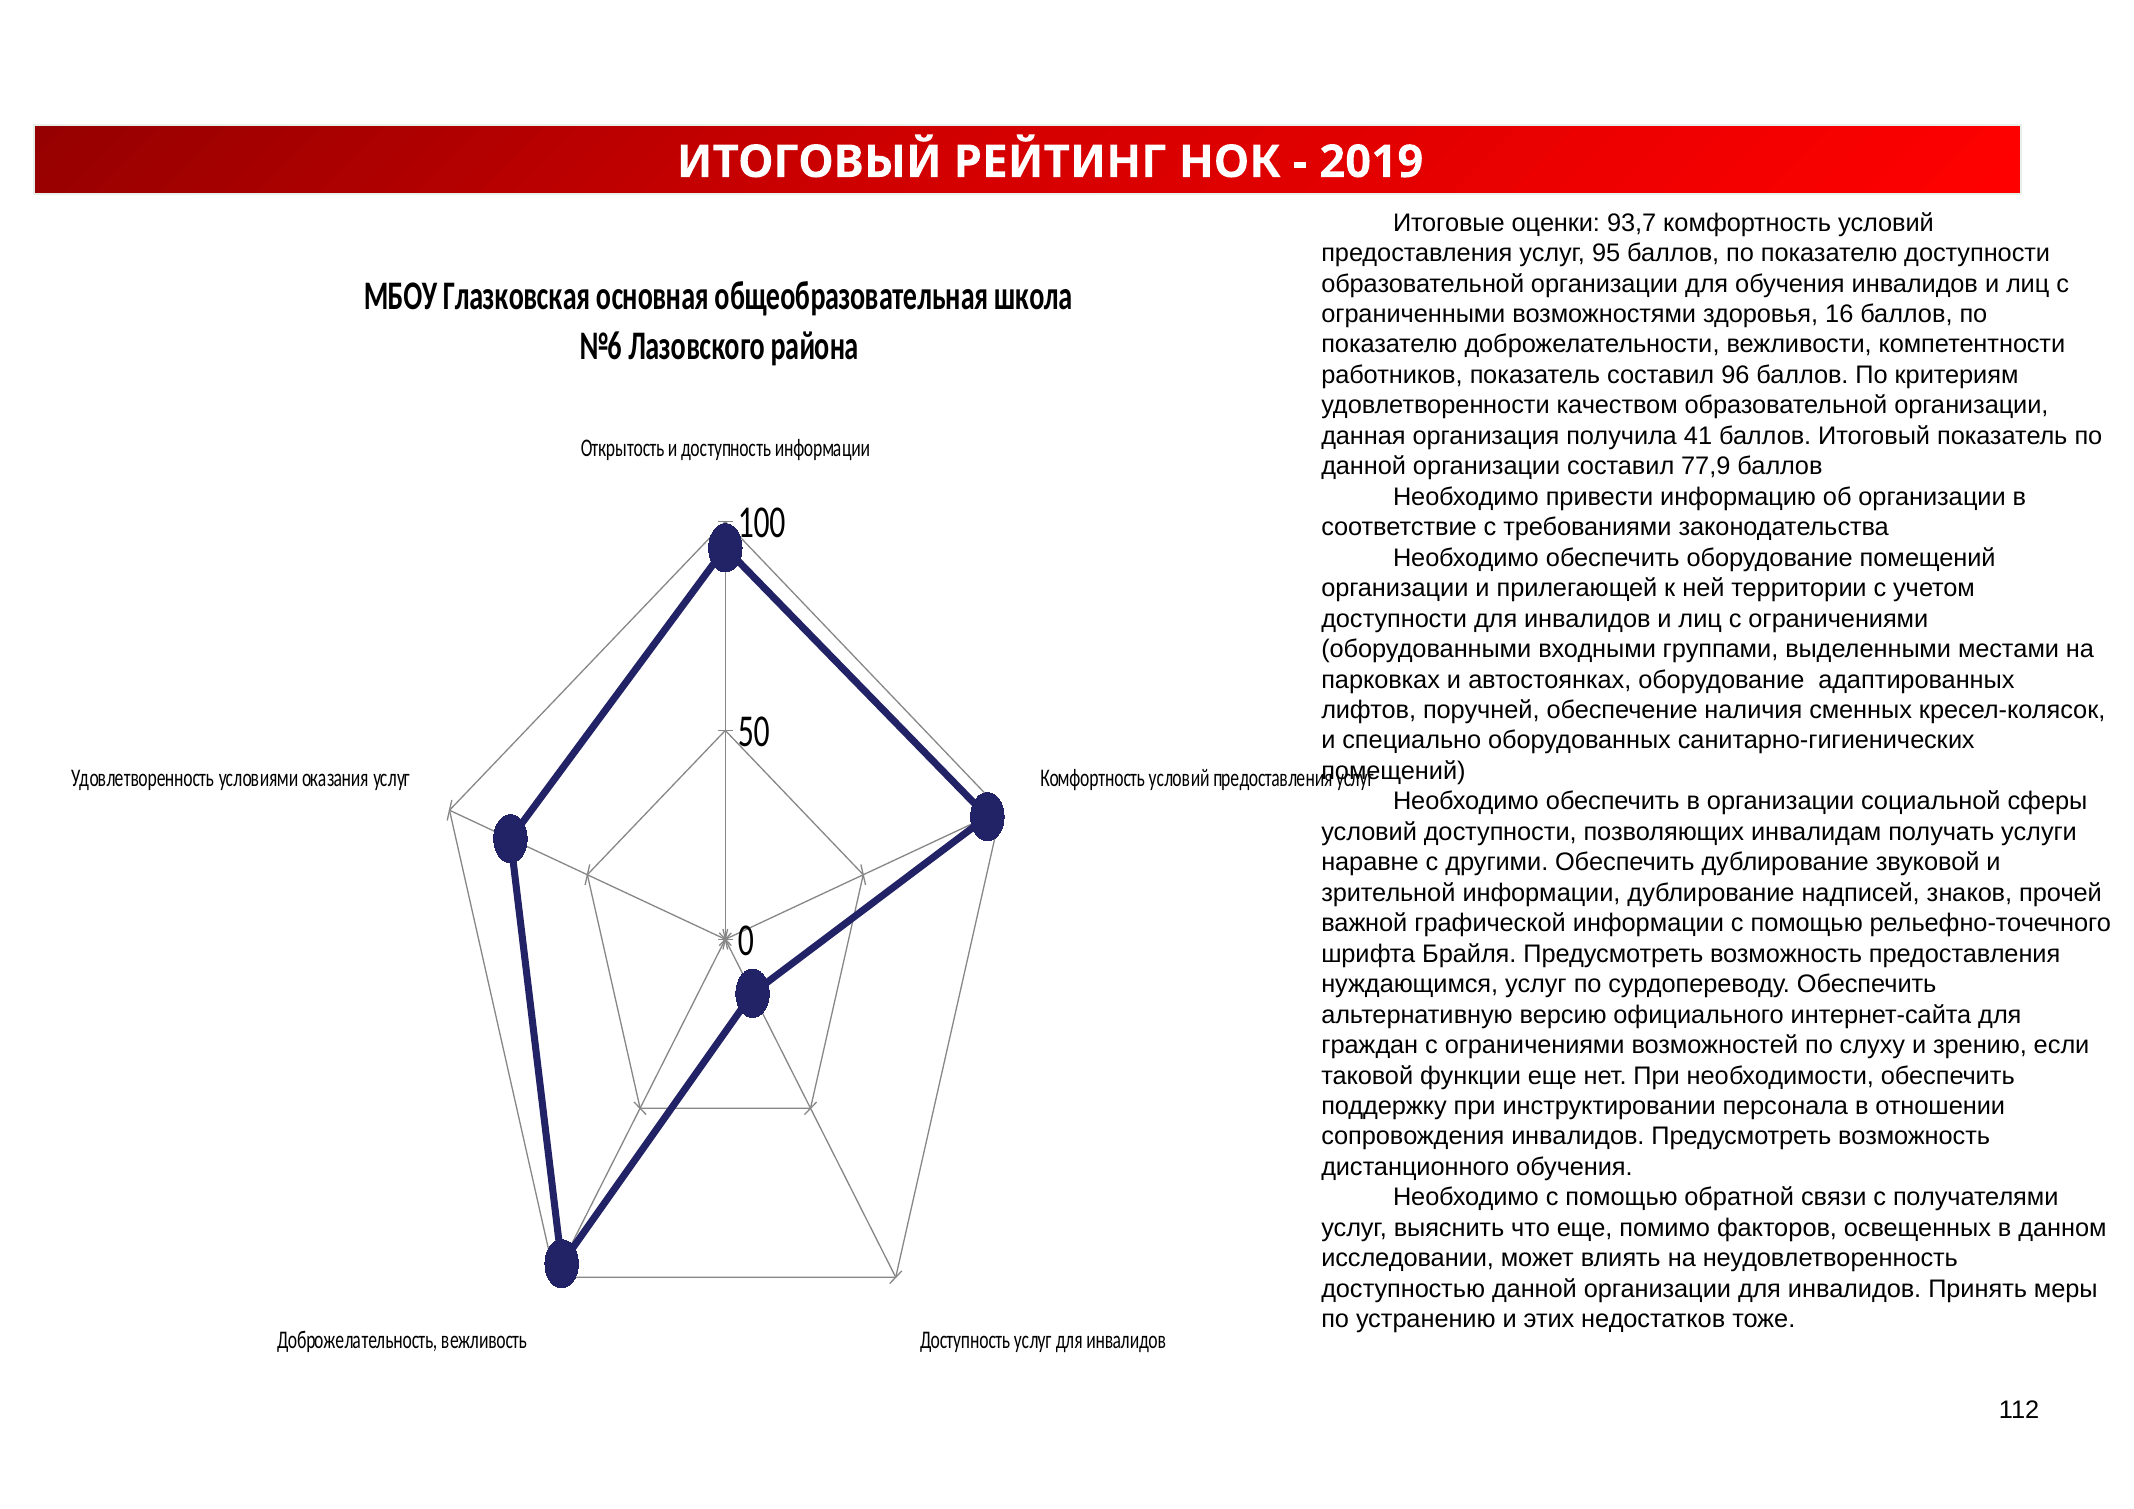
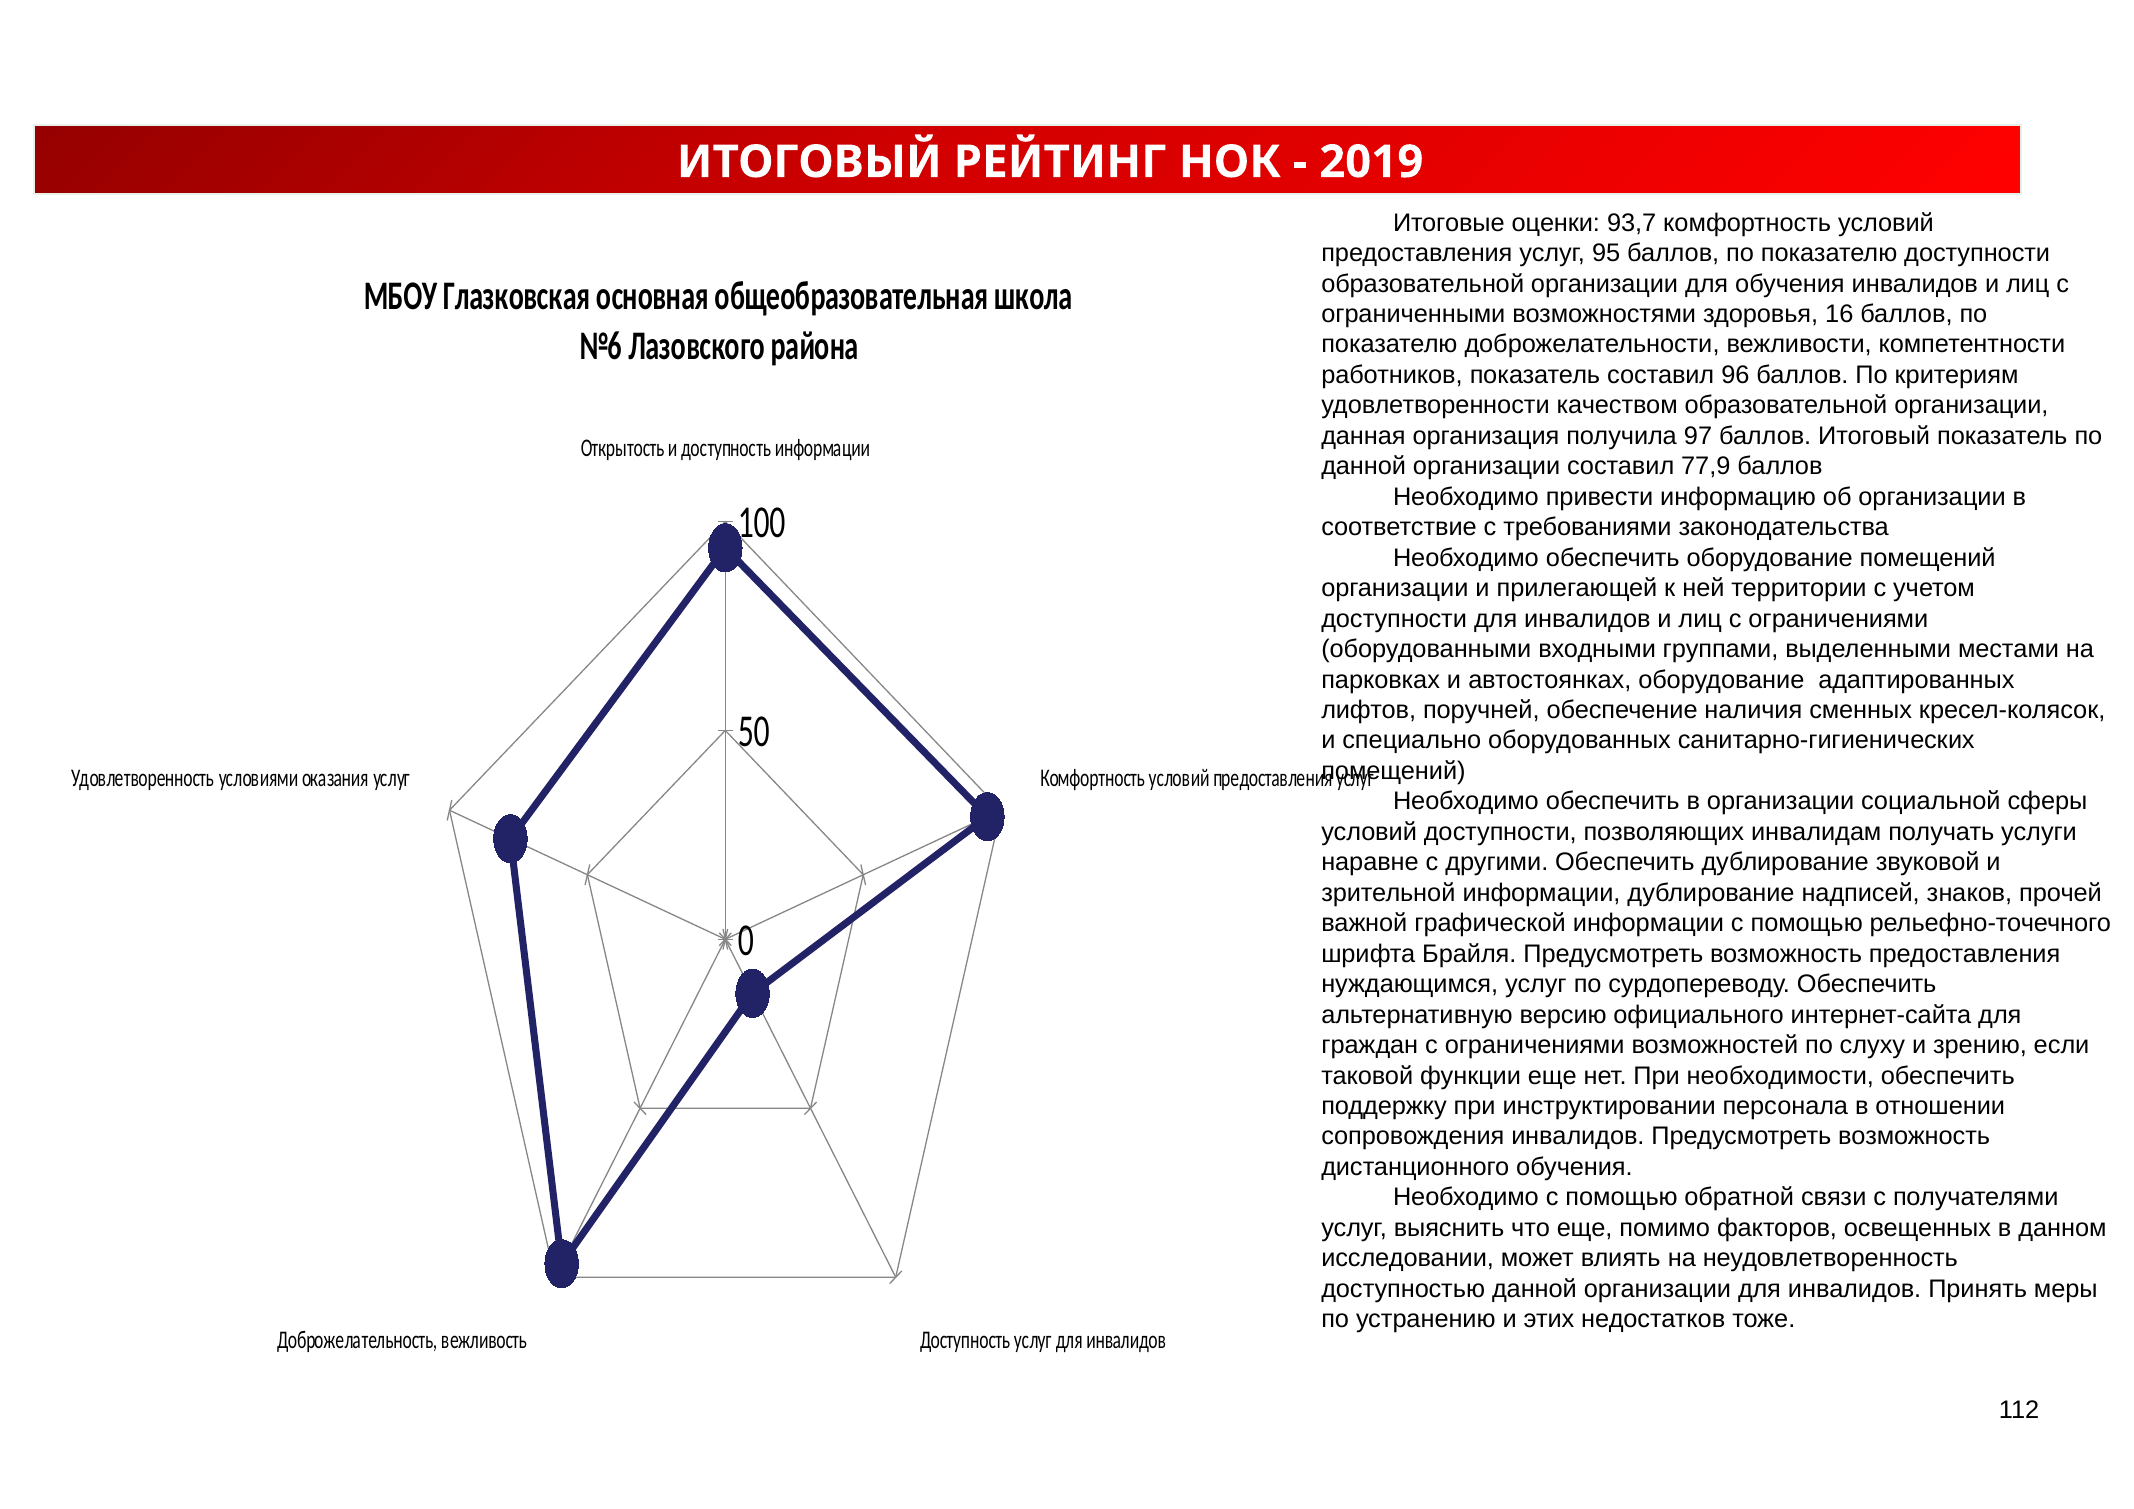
41: 41 -> 97
